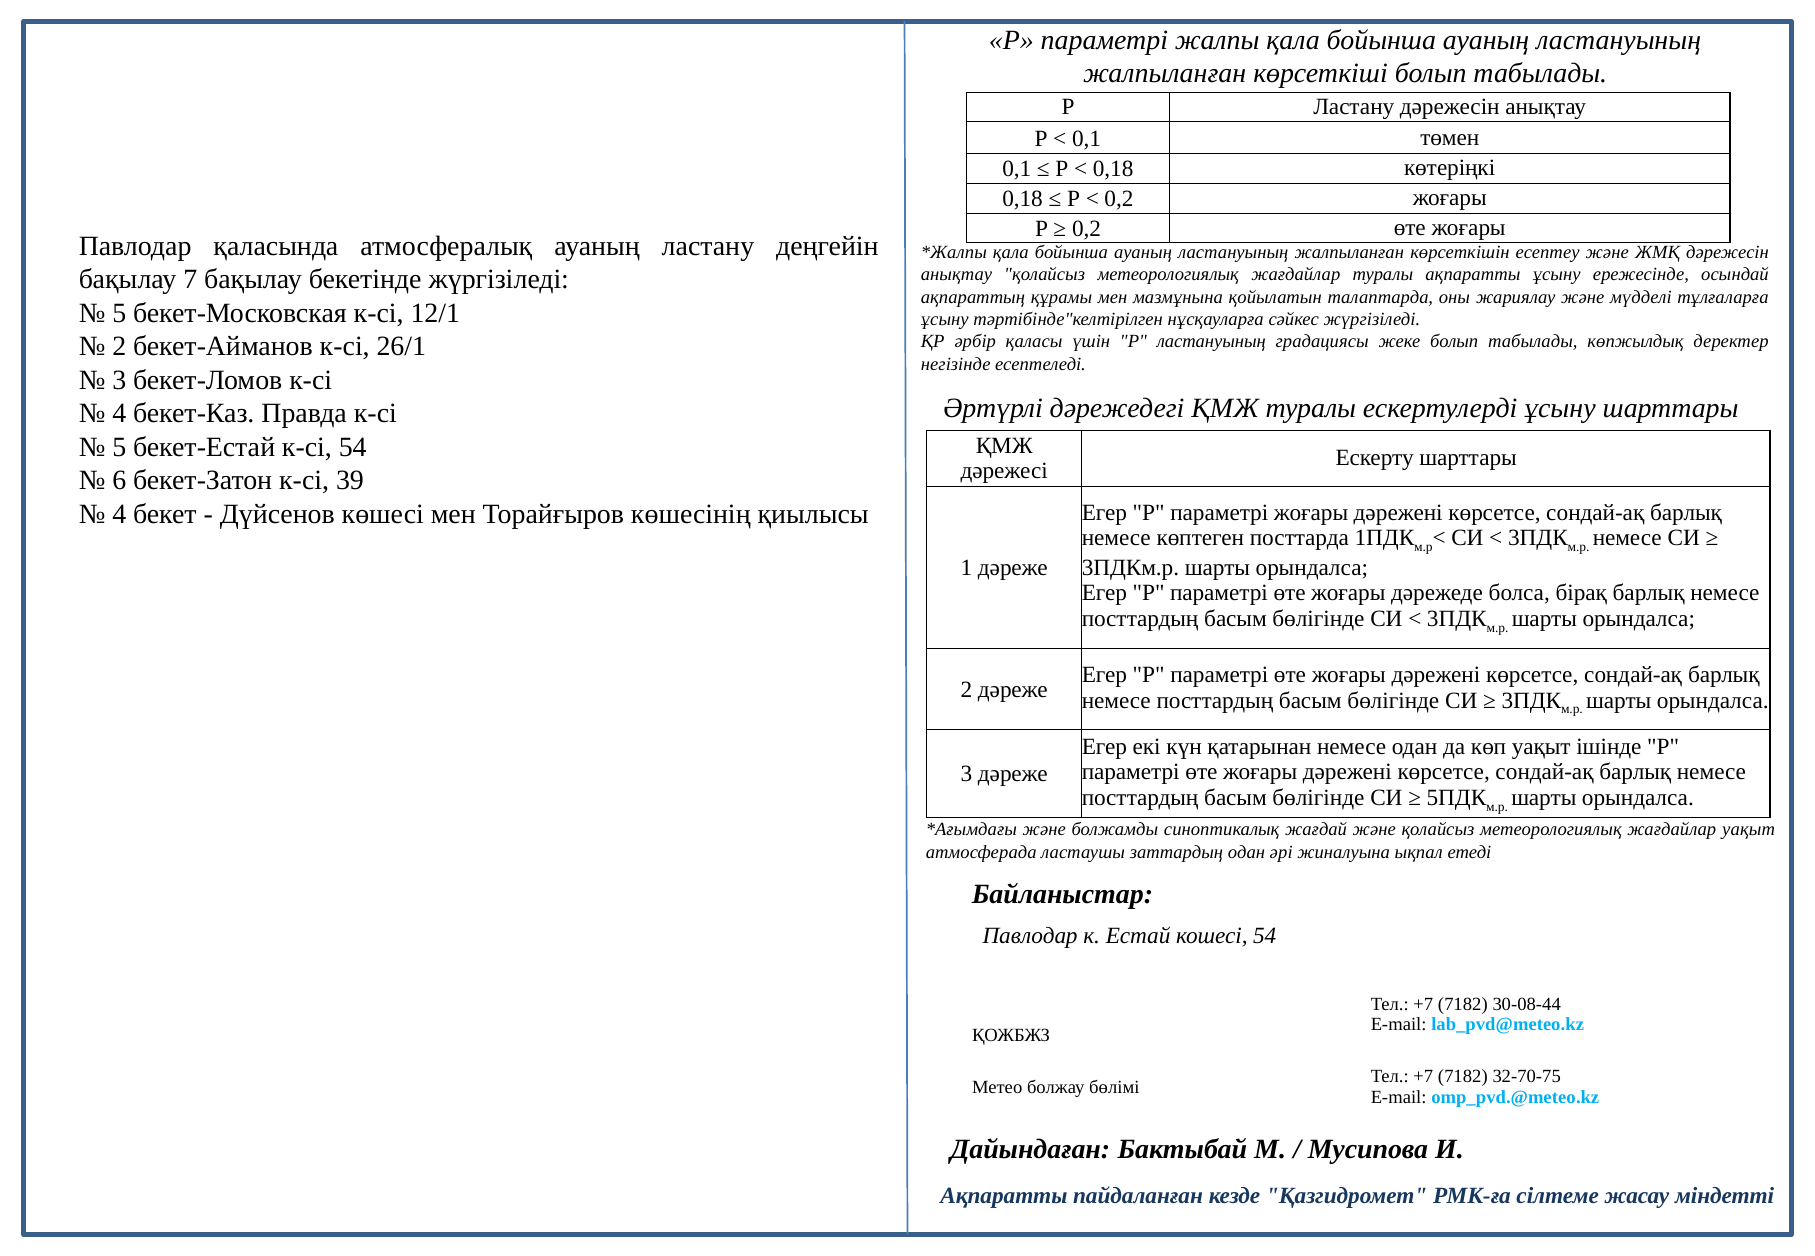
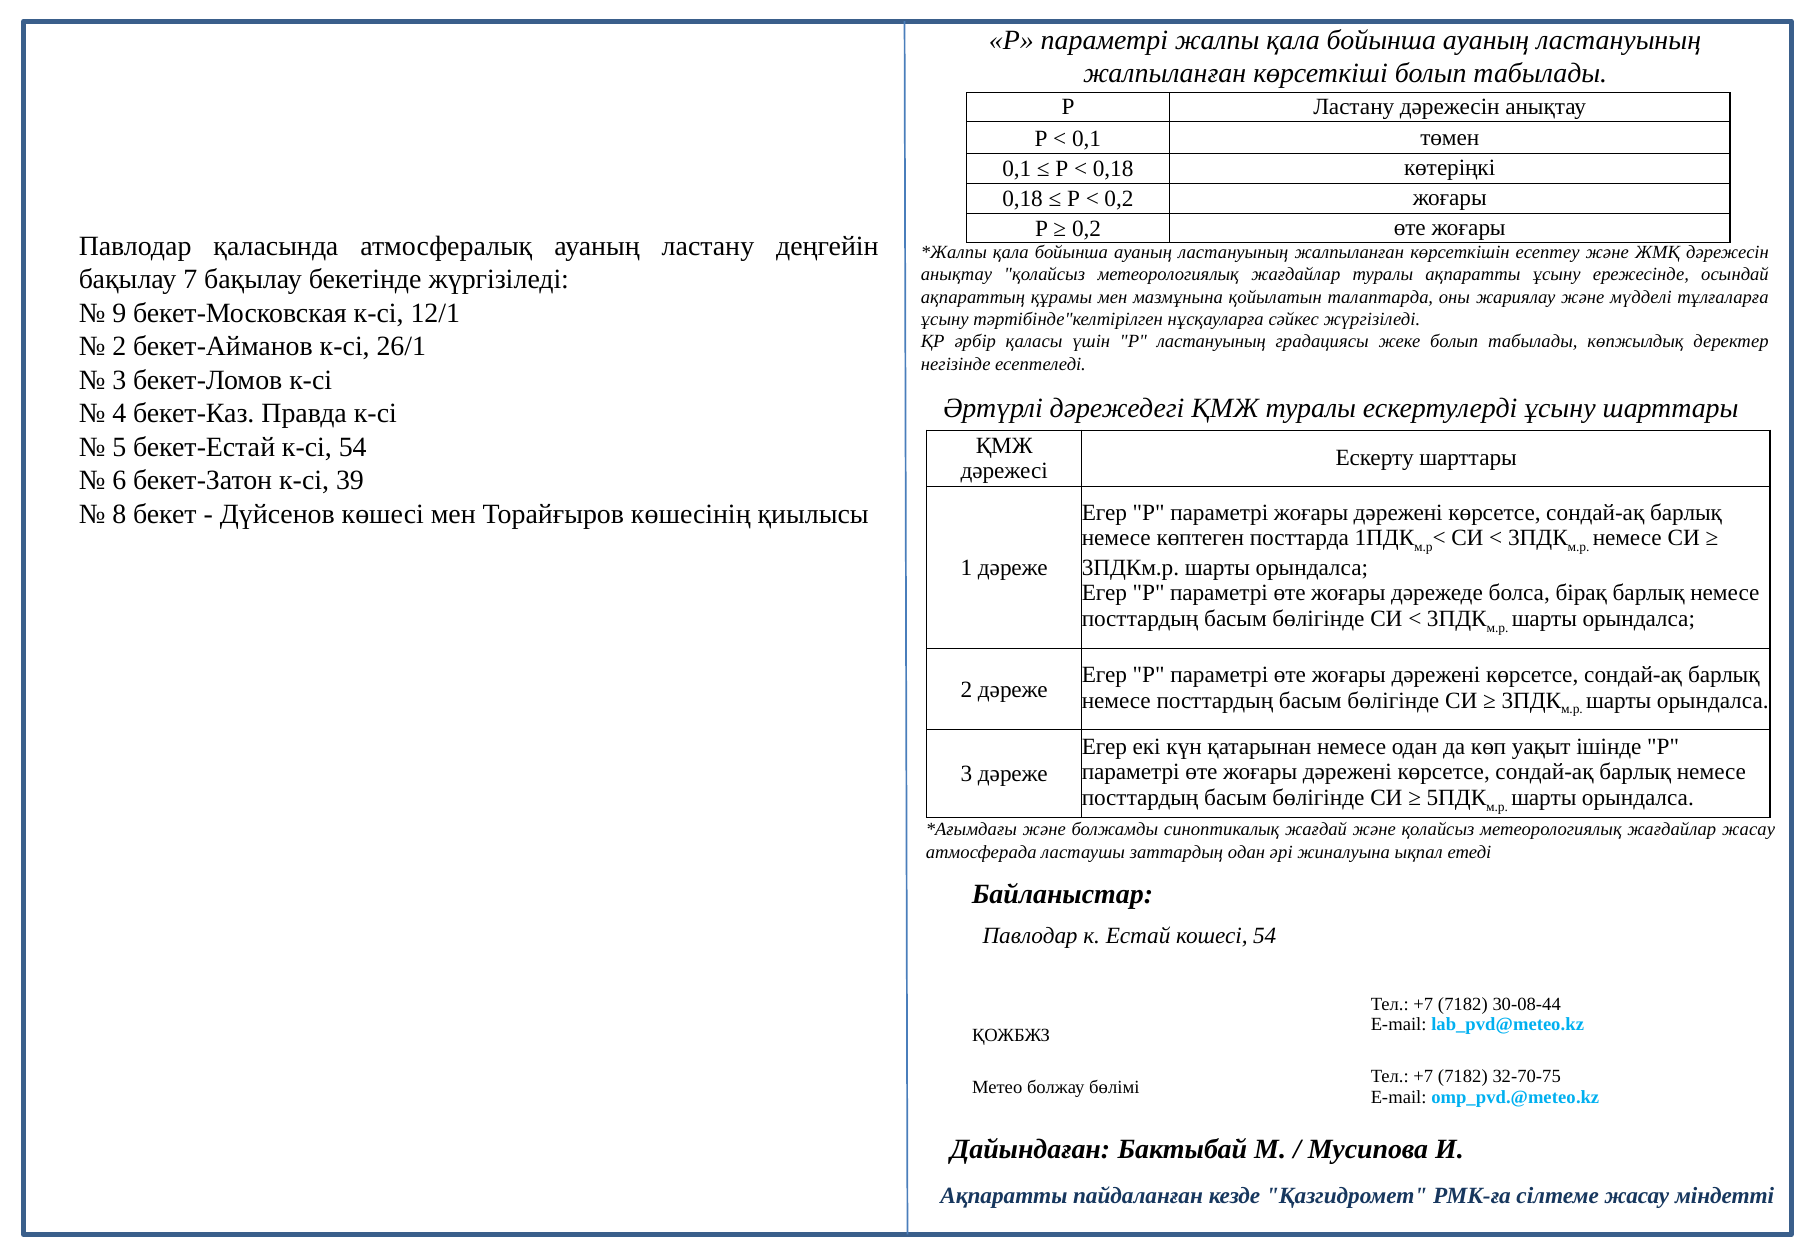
5 at (119, 313): 5 -> 9
4 at (119, 514): 4 -> 8
жағдайлар уақыт: уақыт -> жасау
